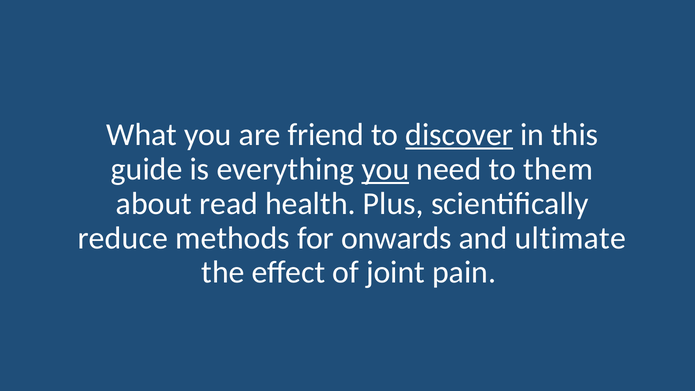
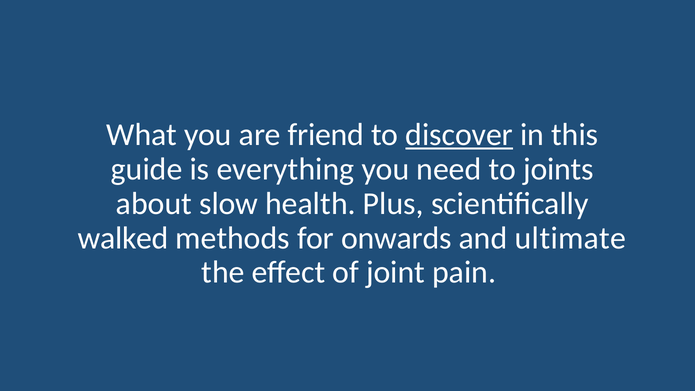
you at (385, 169) underline: present -> none
them: them -> joints
read: read -> slow
reduce: reduce -> walked
